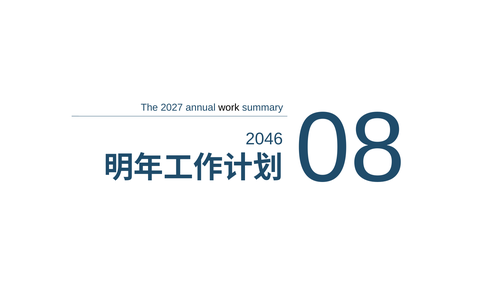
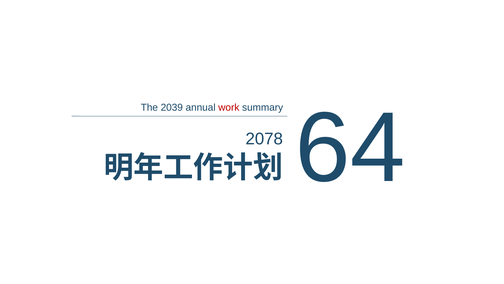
2027: 2027 -> 2039
work colour: black -> red
08: 08 -> 64
2046: 2046 -> 2078
